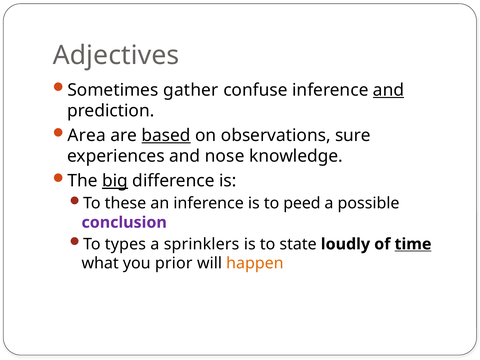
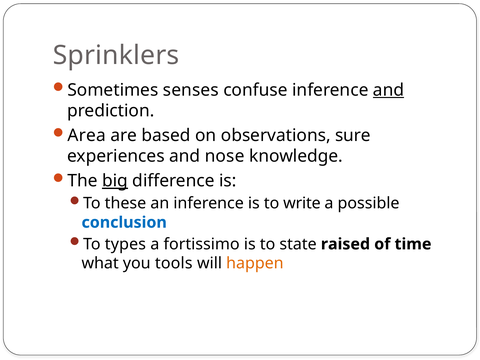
Adjectives: Adjectives -> Sprinklers
gather: gather -> senses
based underline: present -> none
peed: peed -> write
conclusion colour: purple -> blue
sprinklers: sprinklers -> fortissimo
loudly: loudly -> raised
time underline: present -> none
prior: prior -> tools
